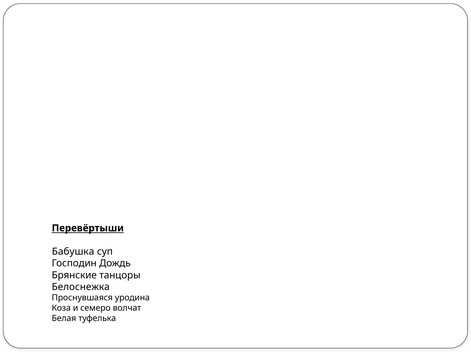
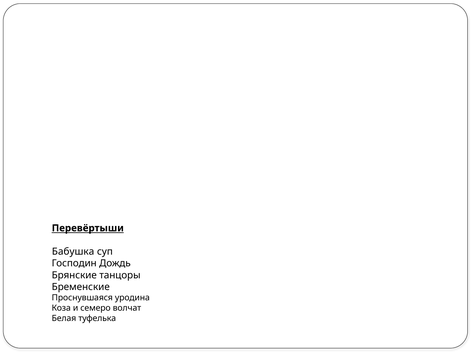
Белоснежка: Белоснежка -> Бременские
